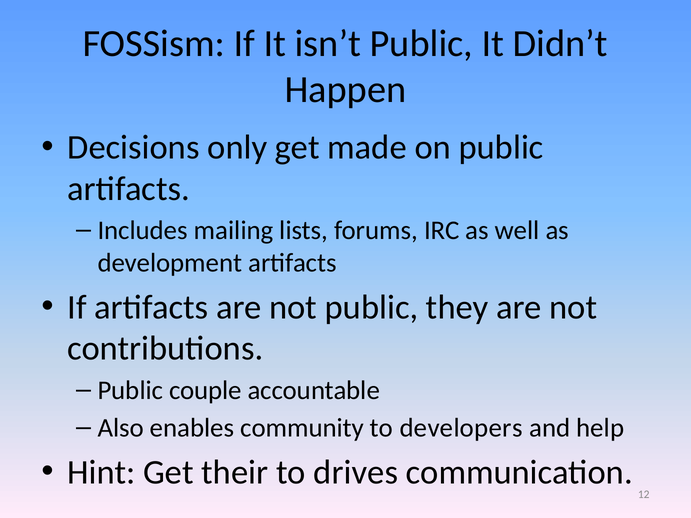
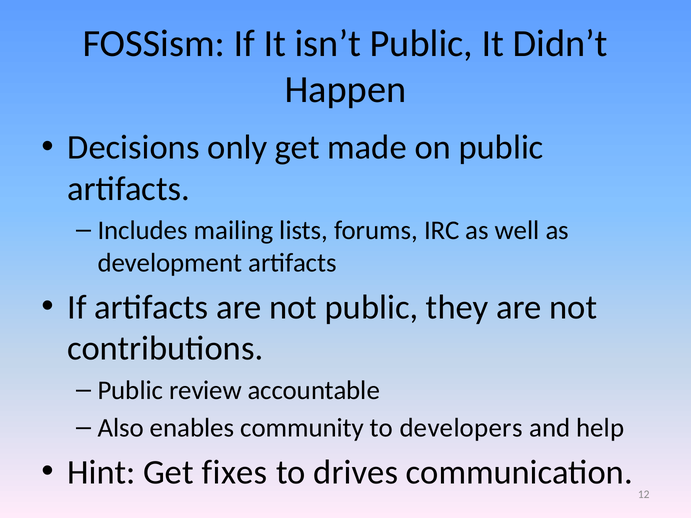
couple: couple -> review
their: their -> fixes
